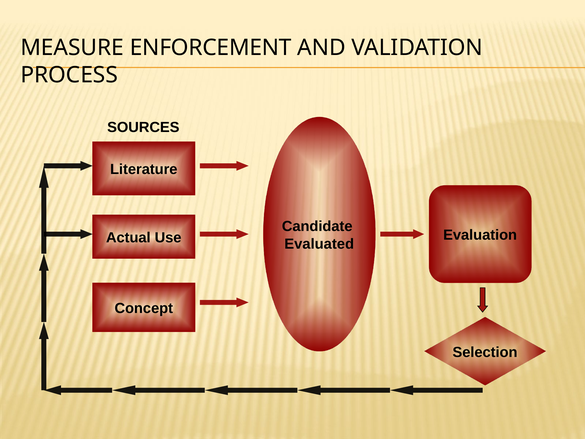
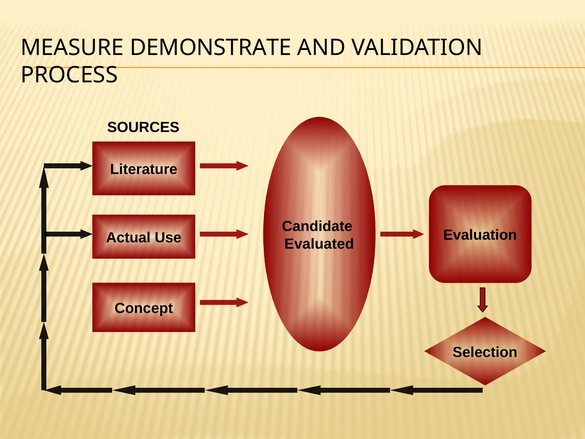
ENFORCEMENT: ENFORCEMENT -> DEMONSTRATE
